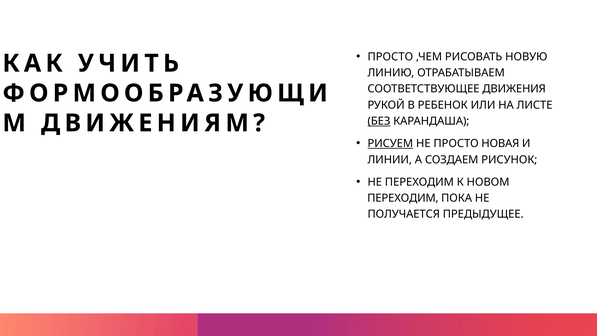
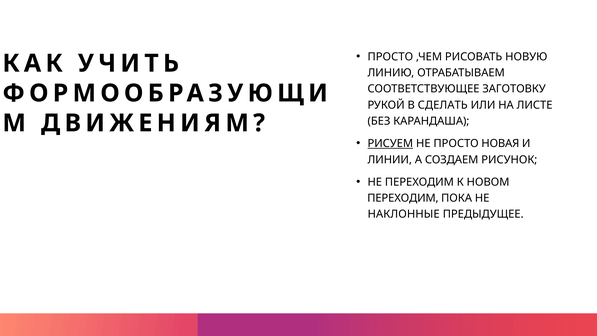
ДВИЖЕНИЯ: ДВИЖЕНИЯ -> ЗАГОТОВКУ
РЕБЕНОК: РЕБЕНОК -> СДЕЛАТЬ
БЕЗ underline: present -> none
ПОЛУЧАЕТСЯ: ПОЛУЧАЕТСЯ -> НАКЛОННЫЕ
